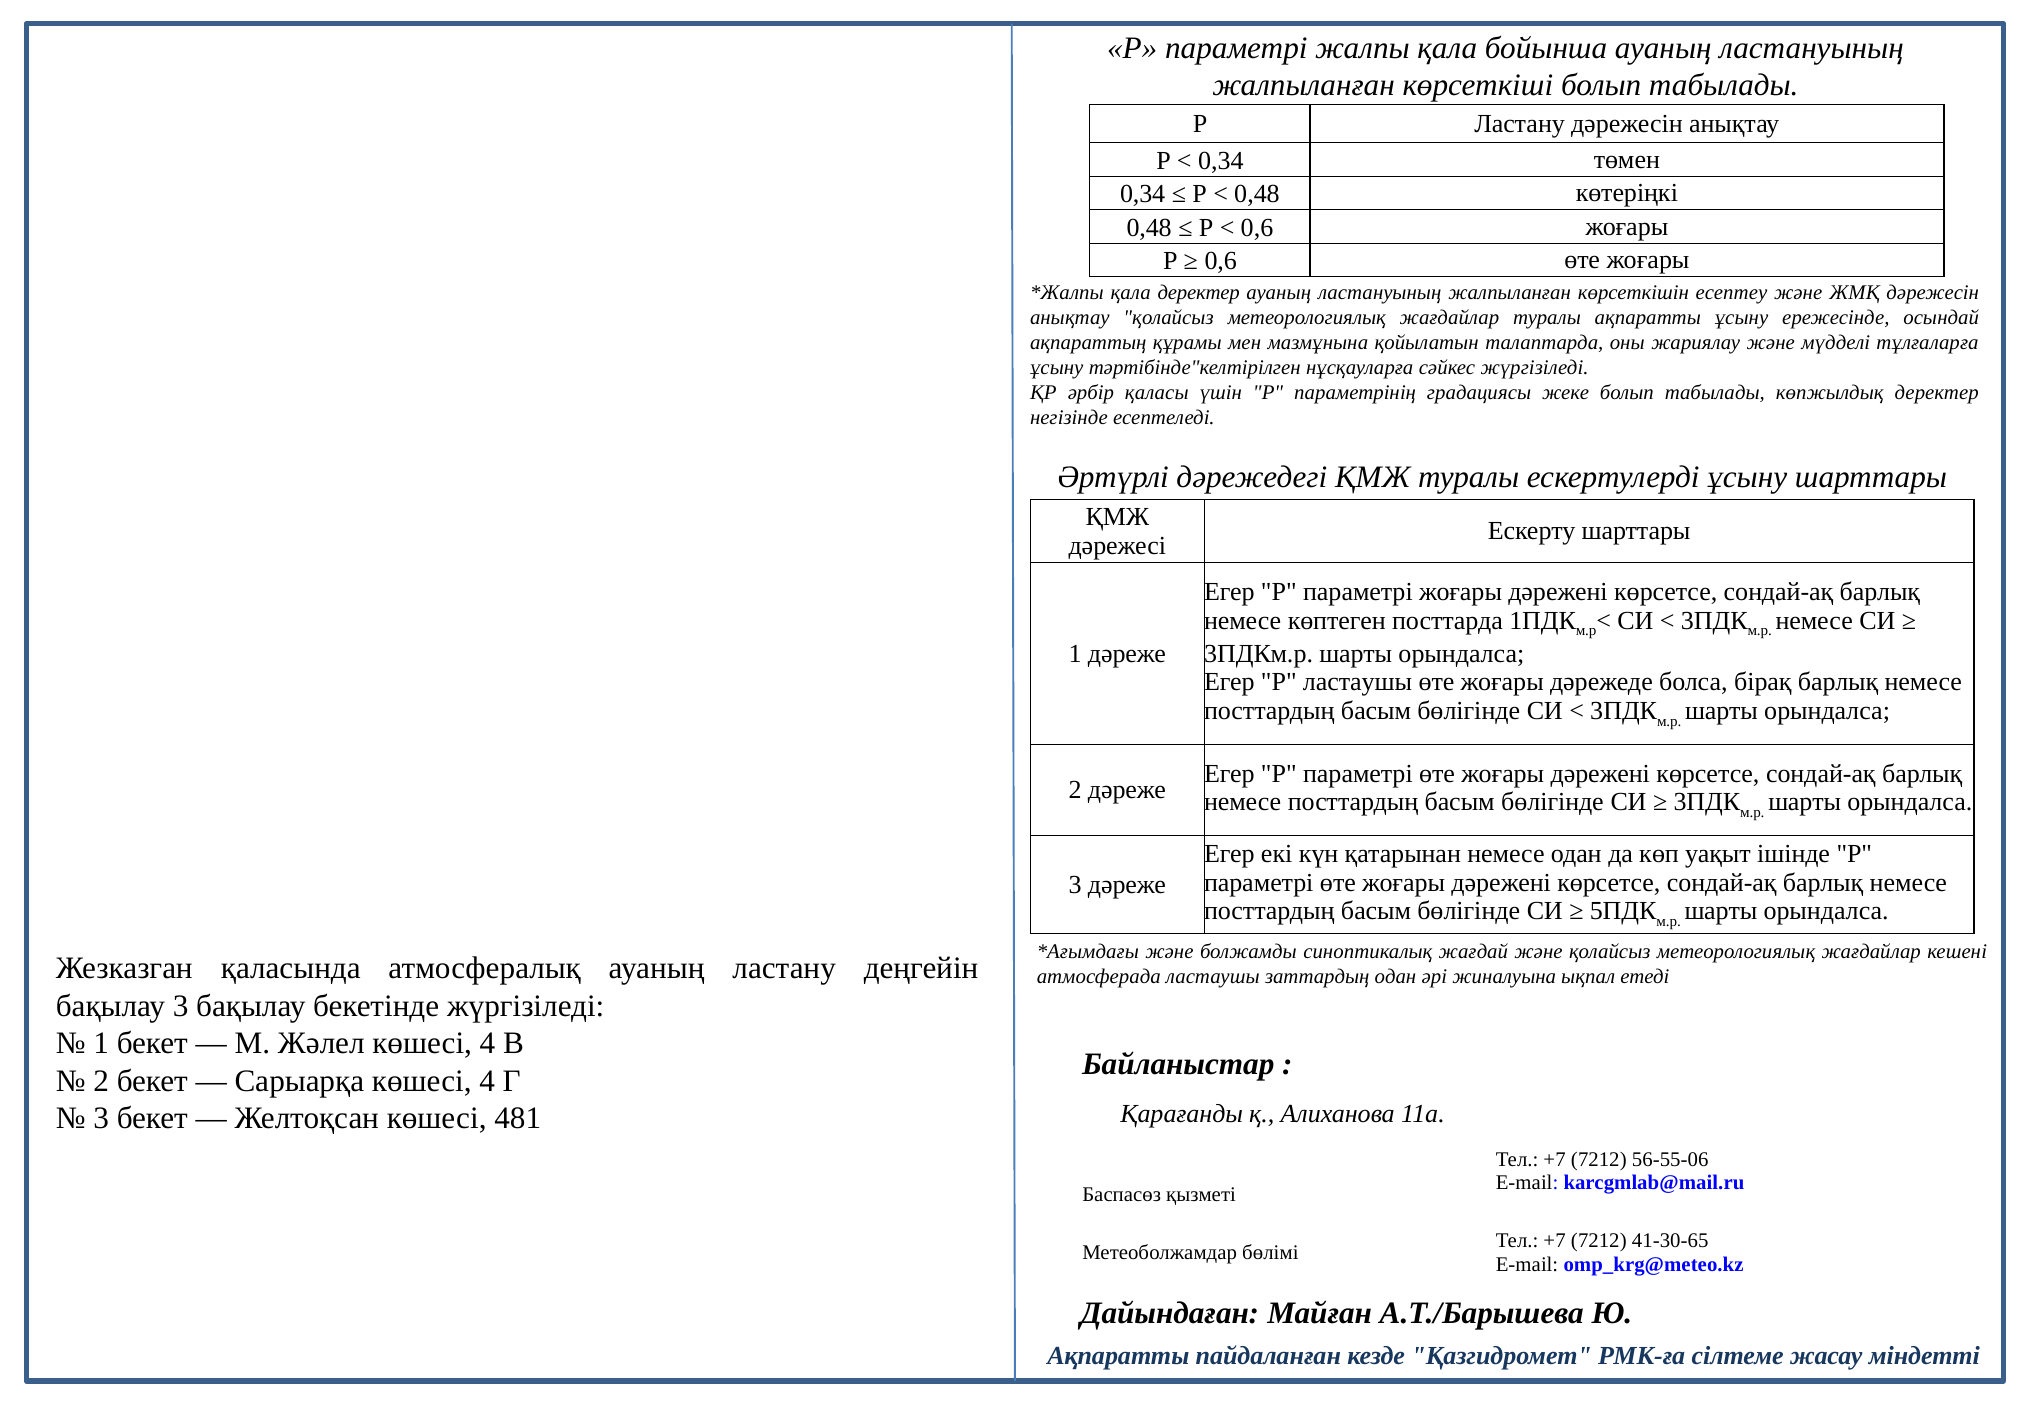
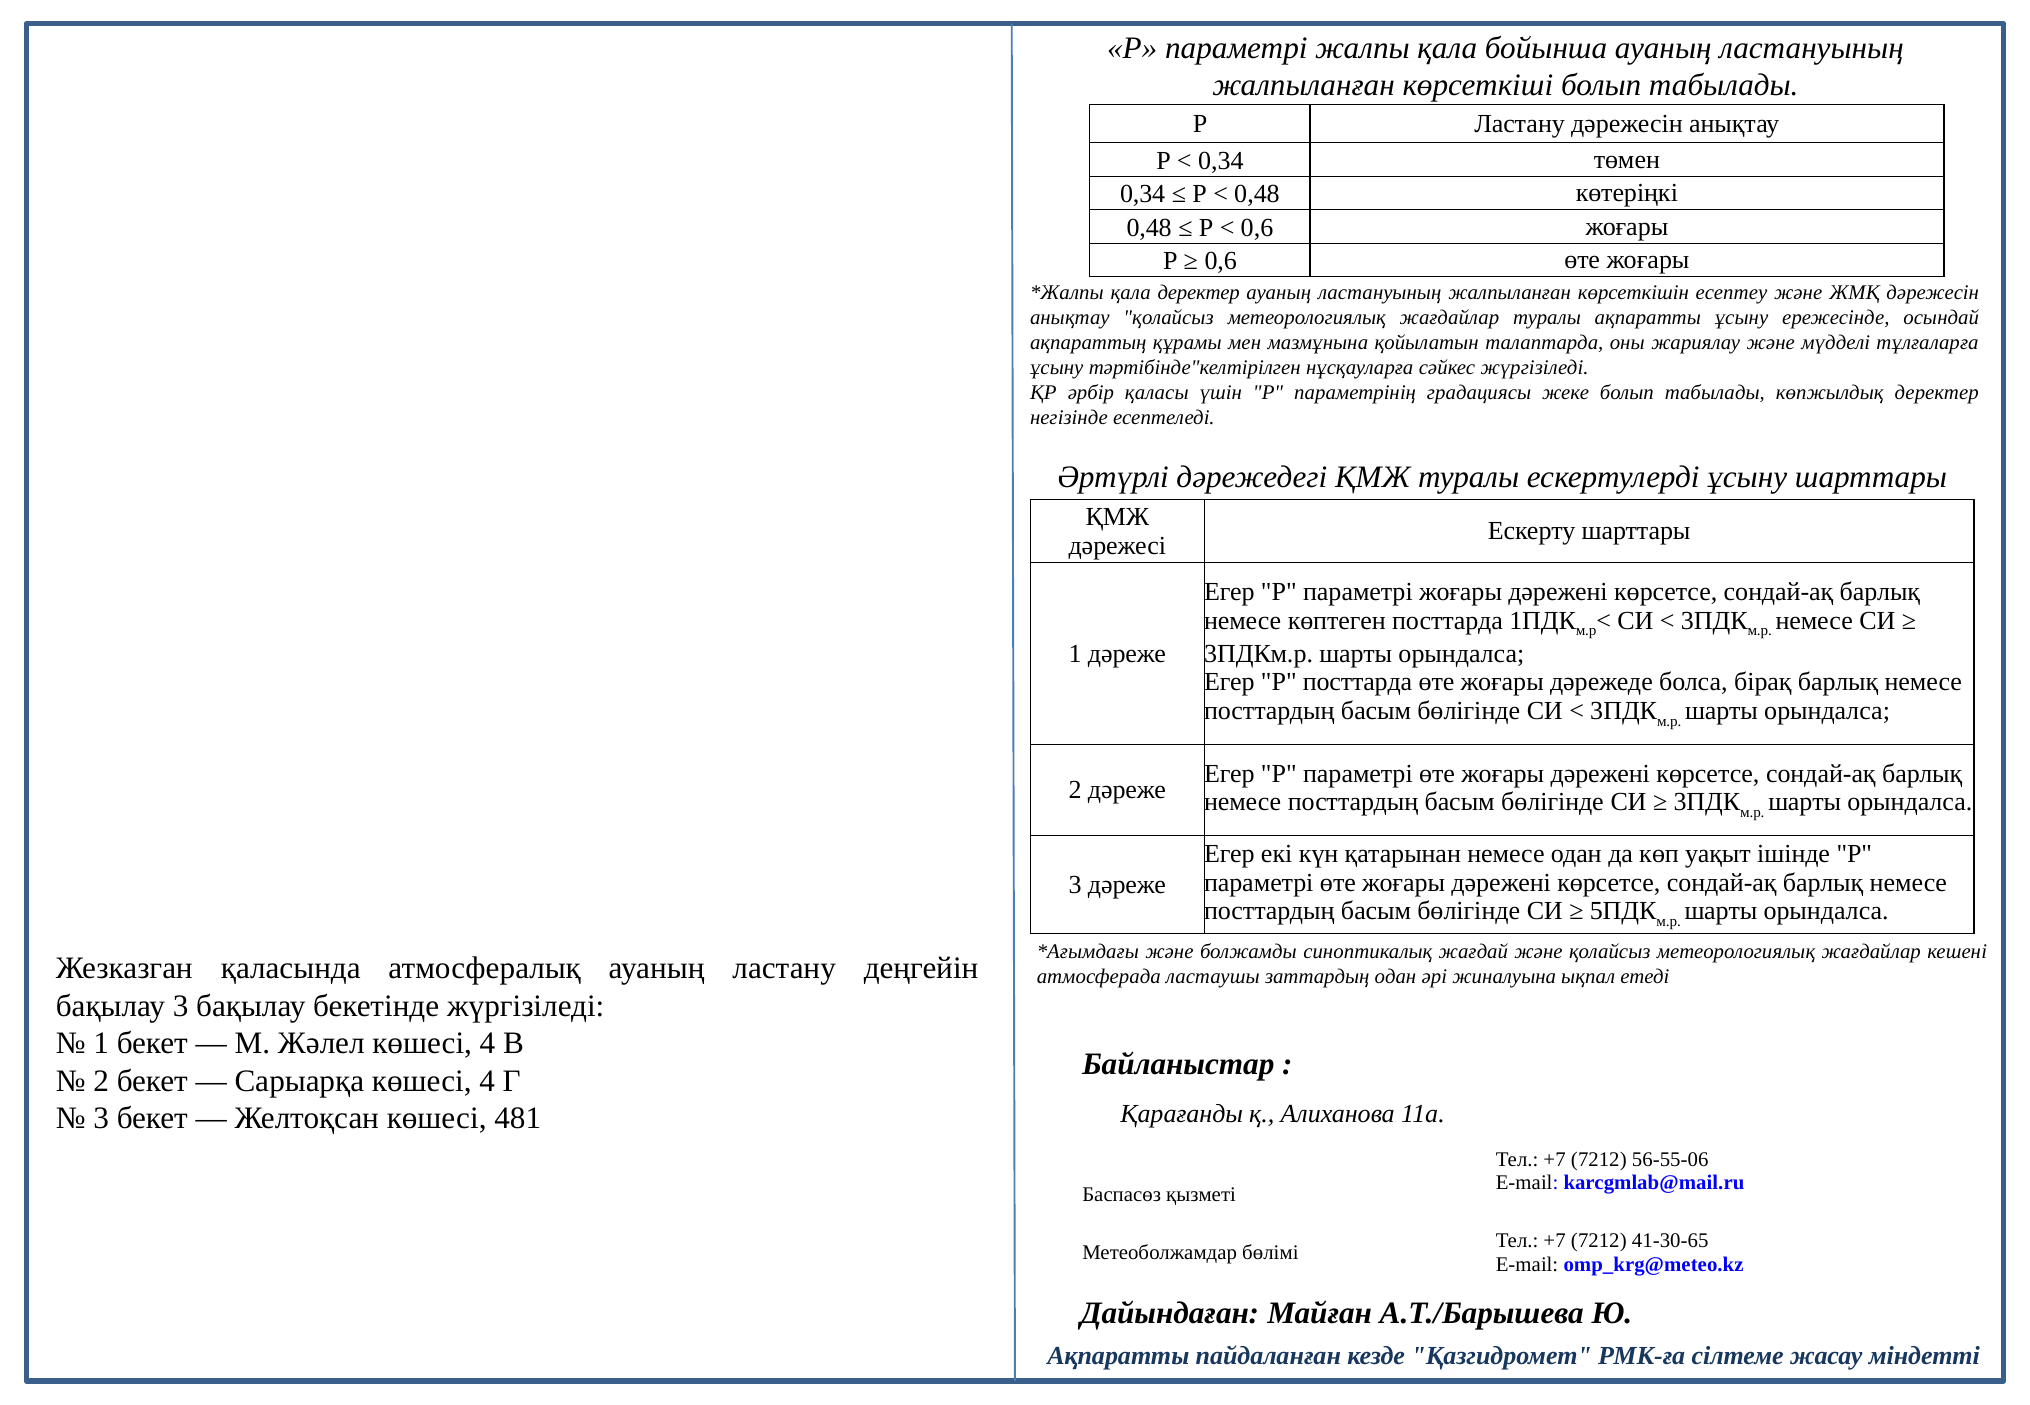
P ластаушы: ластаушы -> посттарда
